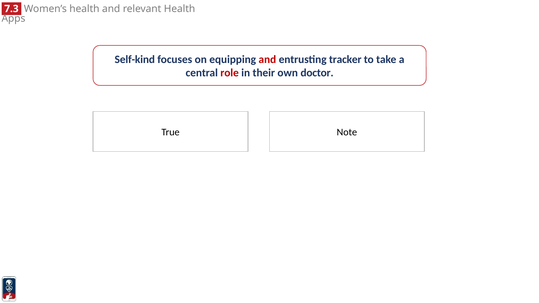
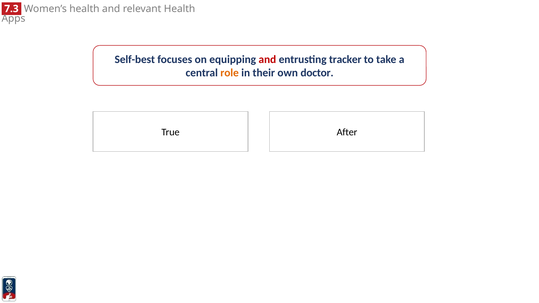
Self-kind: Self-kind -> Self-best
role colour: red -> orange
Note: Note -> After
